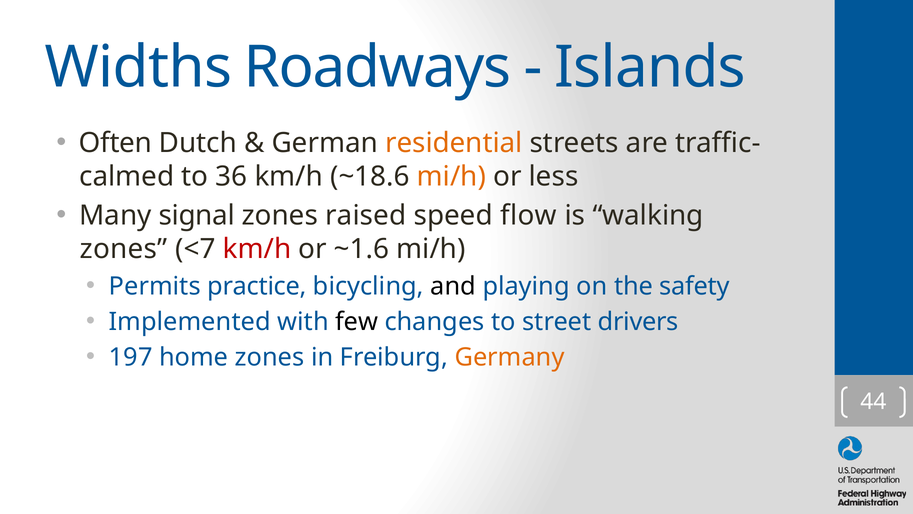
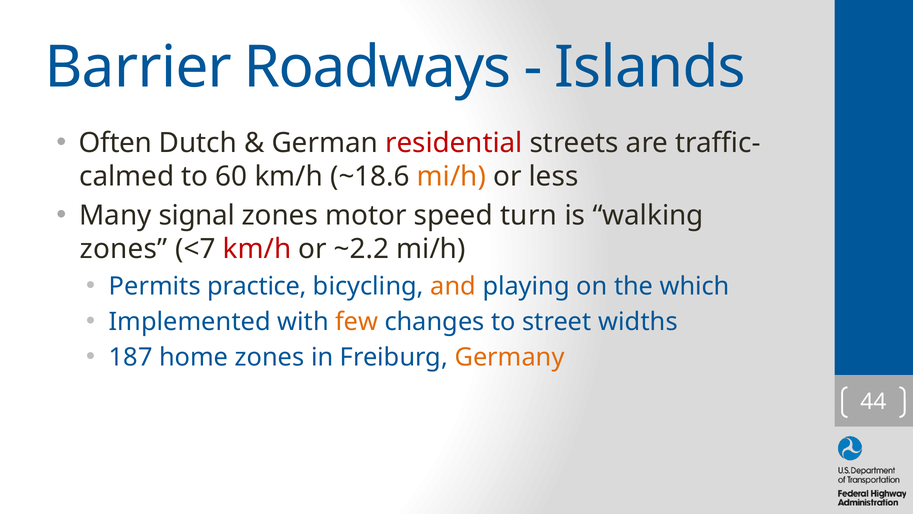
Widths: Widths -> Barrier
residential colour: orange -> red
36: 36 -> 60
raised: raised -> motor
flow: flow -> turn
~1.6: ~1.6 -> ~2.2
and colour: black -> orange
safety: safety -> which
few colour: black -> orange
drivers: drivers -> widths
197: 197 -> 187
